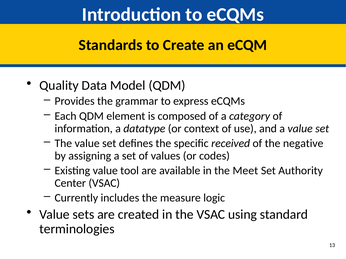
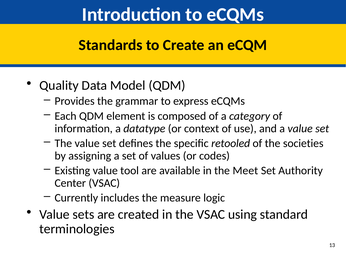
received: received -> retooled
negative: negative -> societies
